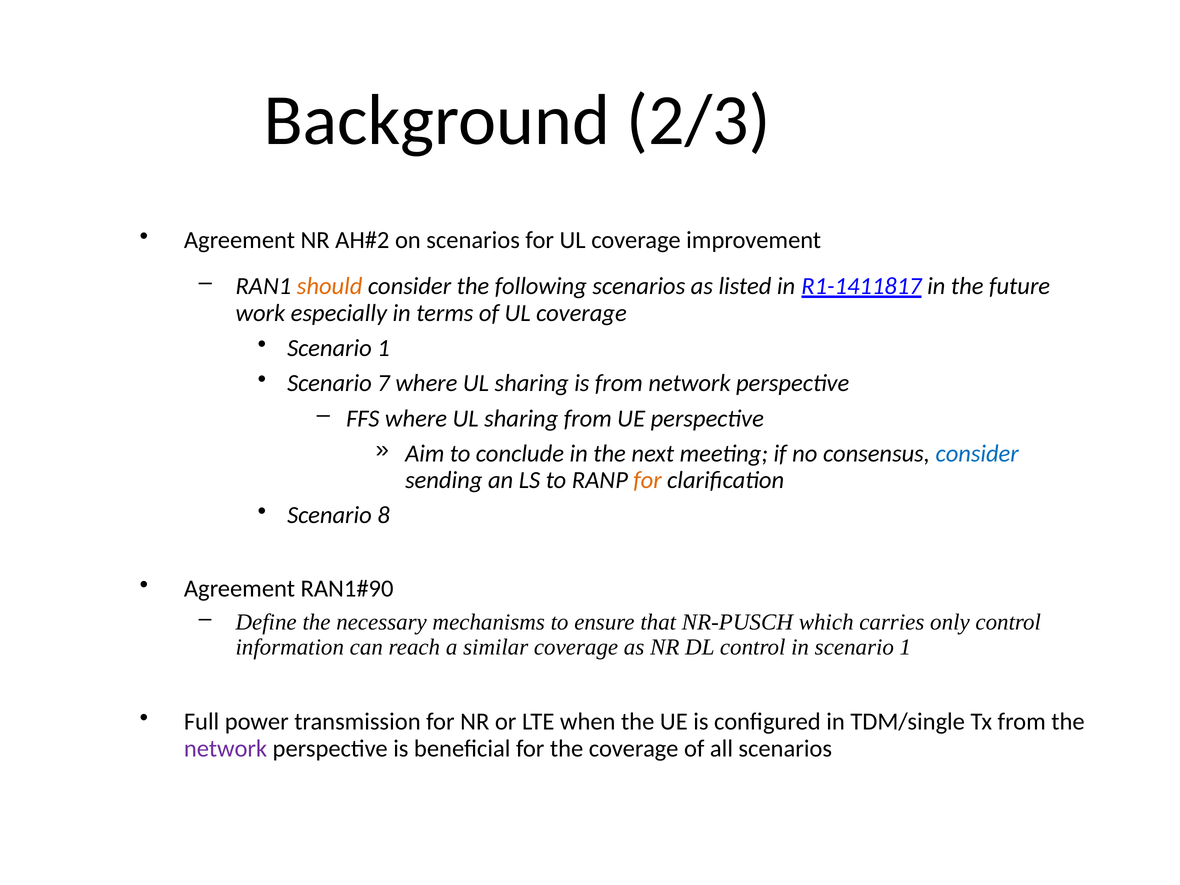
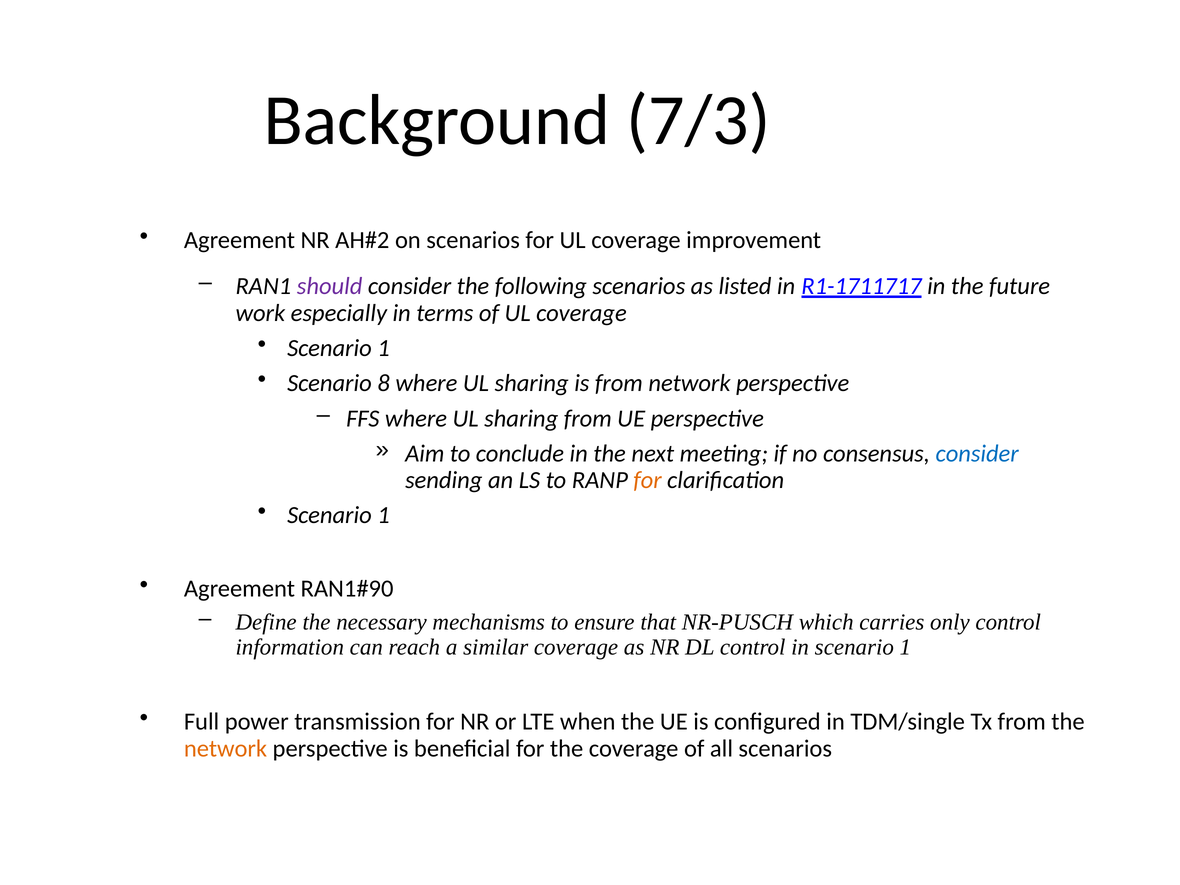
2/3: 2/3 -> 7/3
should colour: orange -> purple
R1-1411817: R1-1411817 -> R1-1711717
7: 7 -> 8
8 at (384, 515): 8 -> 1
network at (225, 748) colour: purple -> orange
